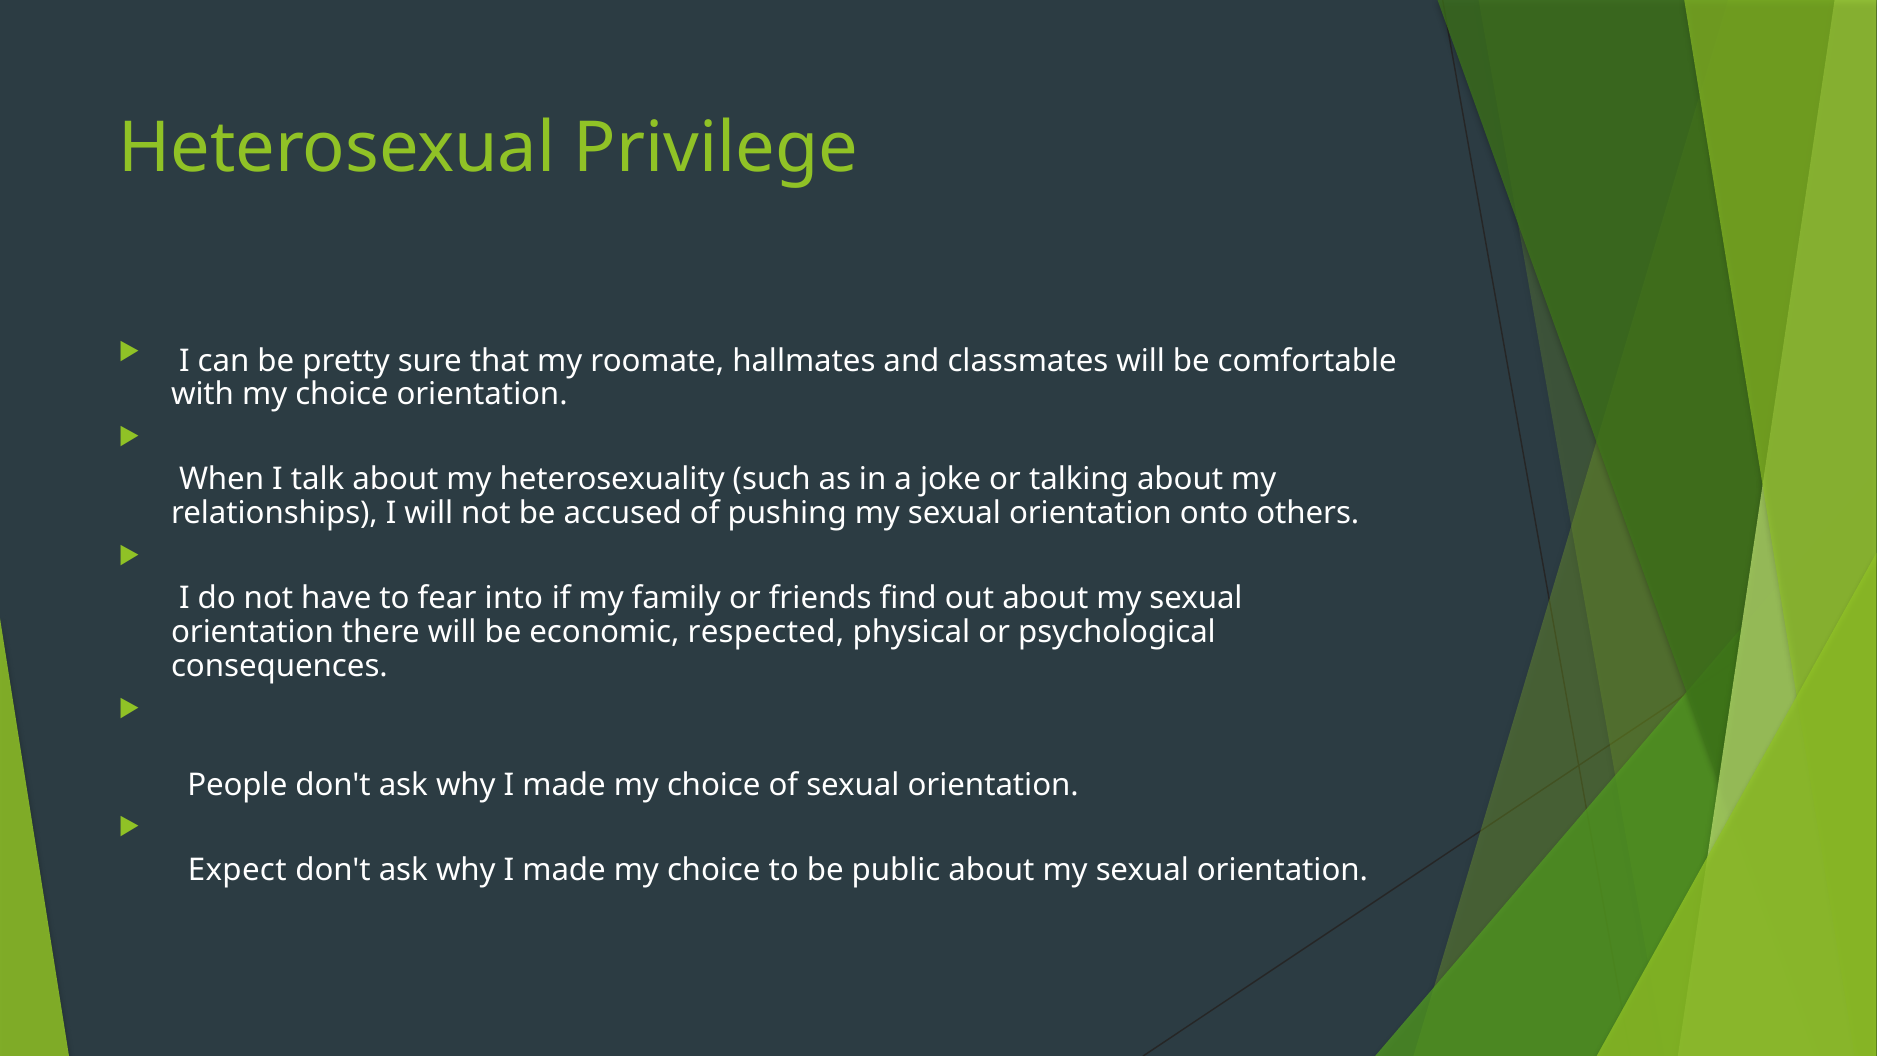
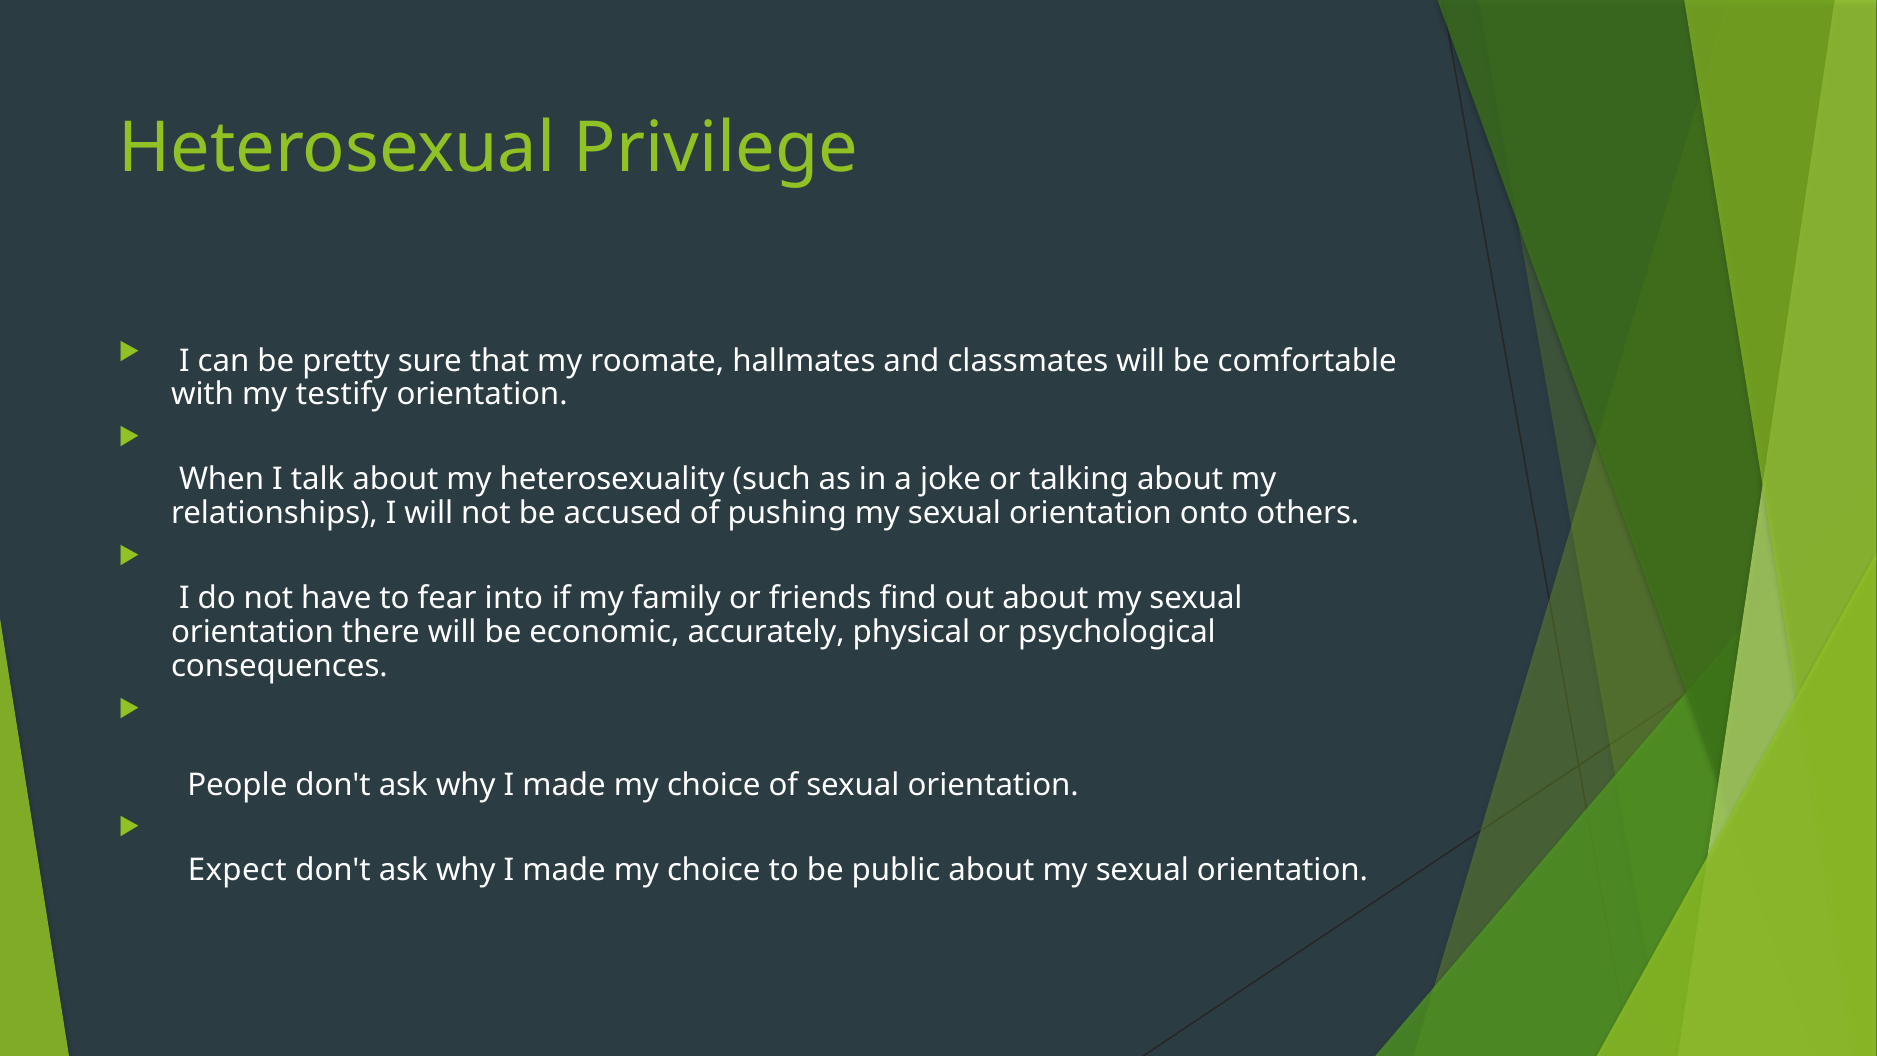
with my choice: choice -> testify
respected: respected -> accurately
